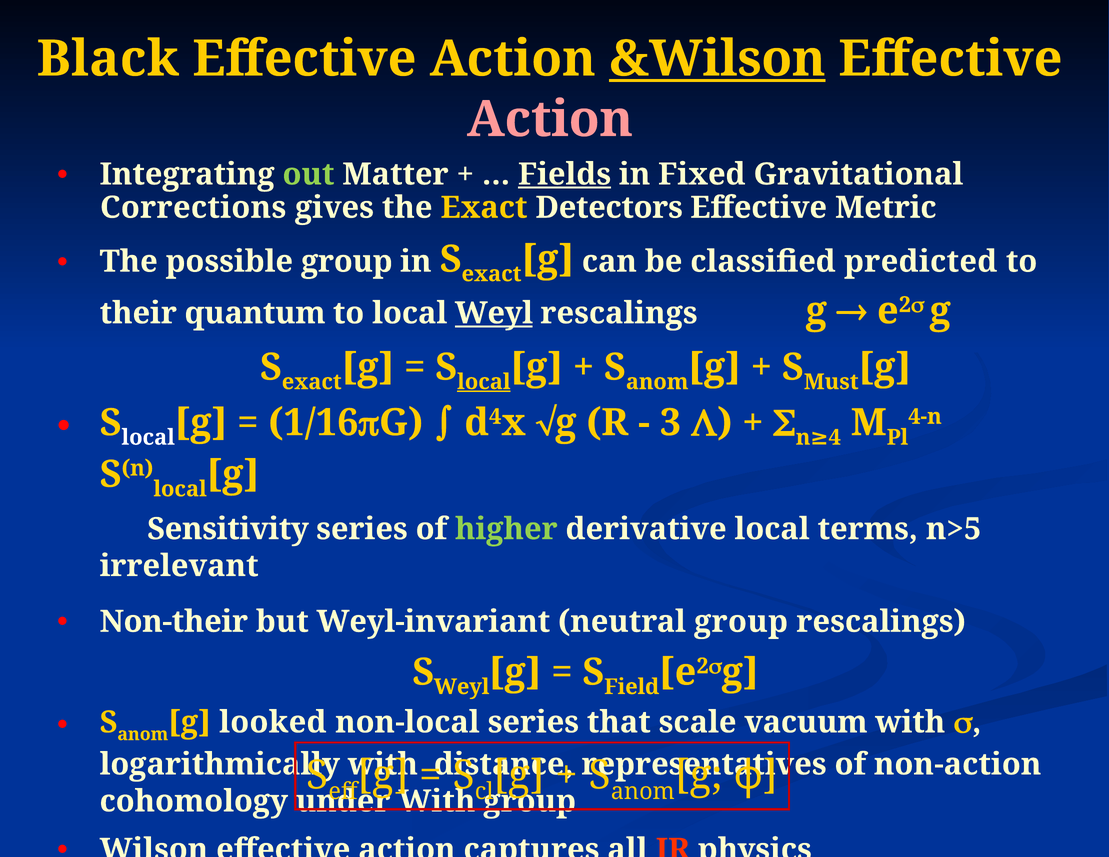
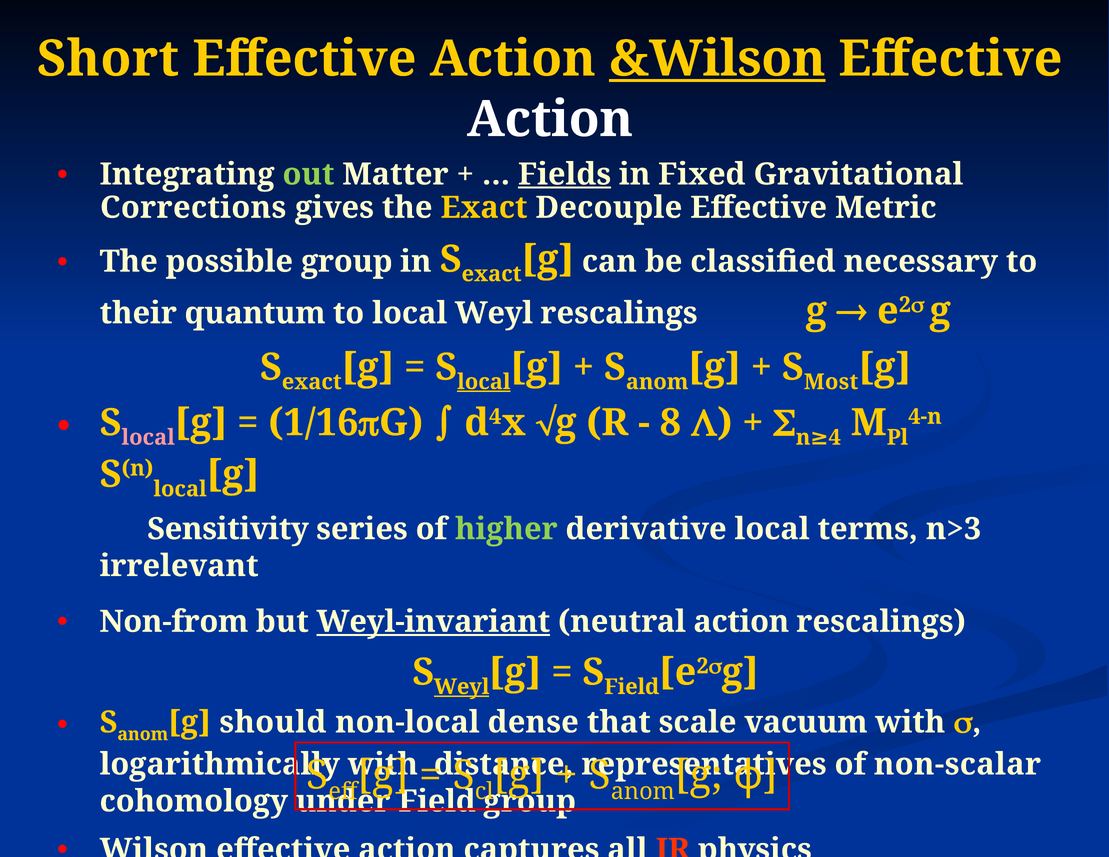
Black: Black -> Short
Action at (550, 119) colour: pink -> white
Detectors: Detectors -> Decouple
predicted: predicted -> necessary
Weyl at (494, 313) underline: present -> none
Must: Must -> Most
local at (148, 437) colour: white -> pink
3: 3 -> 8
n>5: n>5 -> n>3
Non-their: Non-their -> Non-from
Weyl-invariant underline: none -> present
neutral group: group -> action
Weyl at (462, 687) underline: none -> present
looked: looked -> should
non-local series: series -> dense
non-action: non-action -> non-scalar
With at (437, 801): With -> Field
